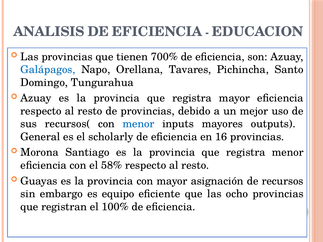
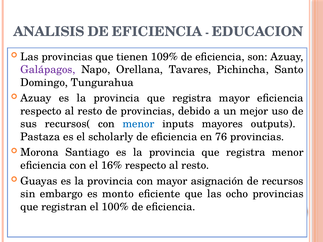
700%: 700% -> 109%
Galápagos colour: blue -> purple
General: General -> Pastaza
16: 16 -> 76
58%: 58% -> 16%
equipo: equipo -> monto
